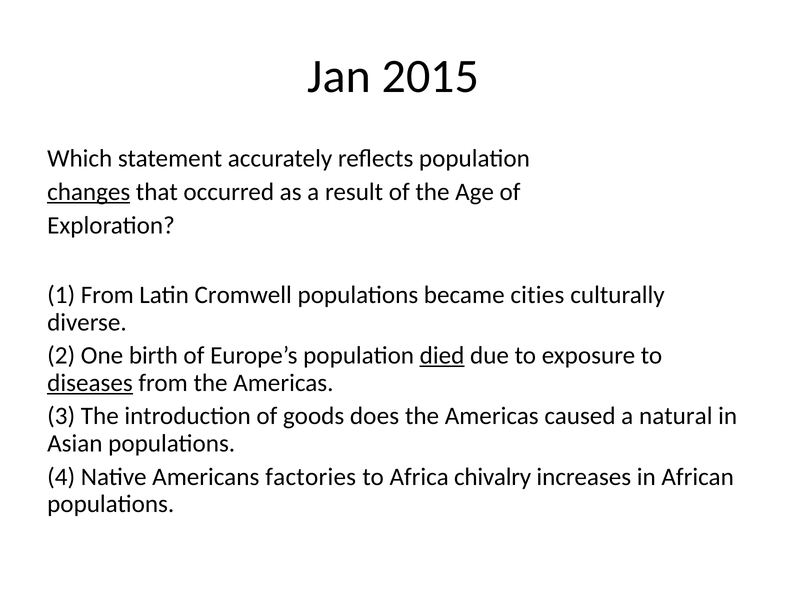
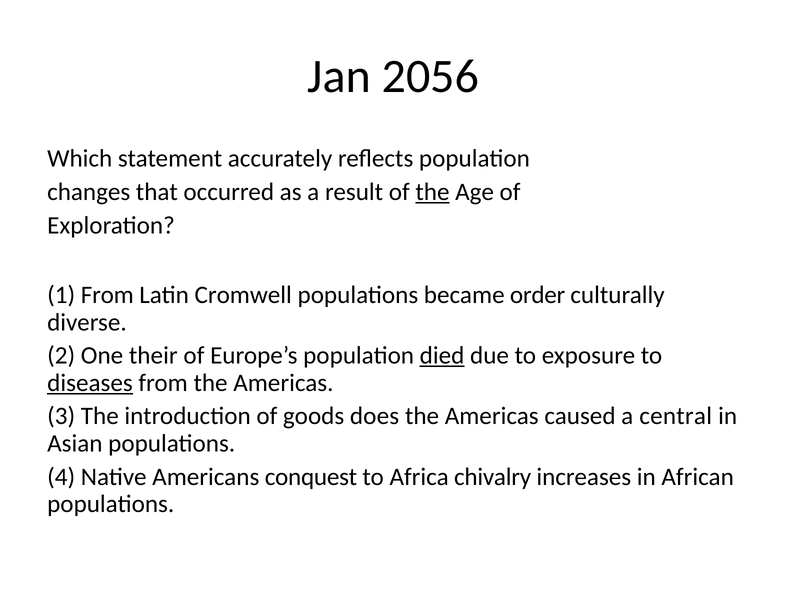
2015: 2015 -> 2056
changes underline: present -> none
the at (432, 192) underline: none -> present
cities: cities -> order
birth: birth -> their
natural: natural -> central
factories: factories -> conquest
